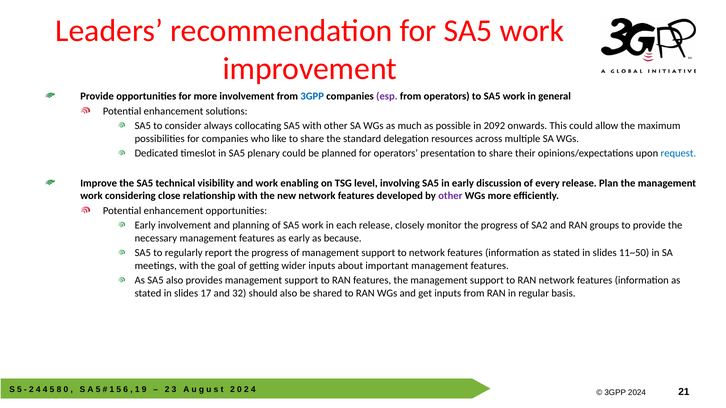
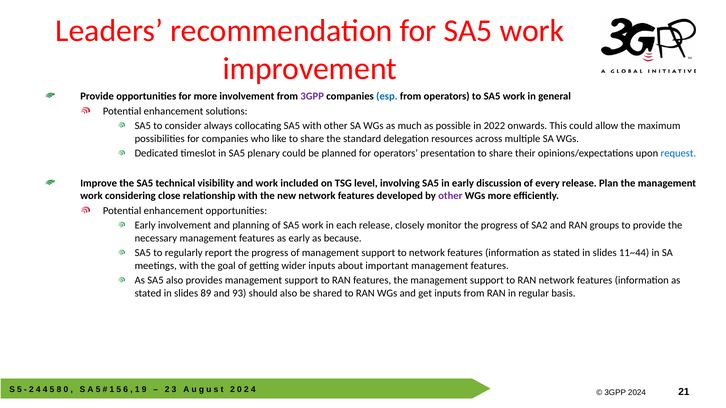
3GPP at (312, 96) colour: blue -> purple
esp colour: purple -> blue
2092: 2092 -> 2022
enabling: enabling -> included
11~50: 11~50 -> 11~44
17: 17 -> 89
32: 32 -> 93
